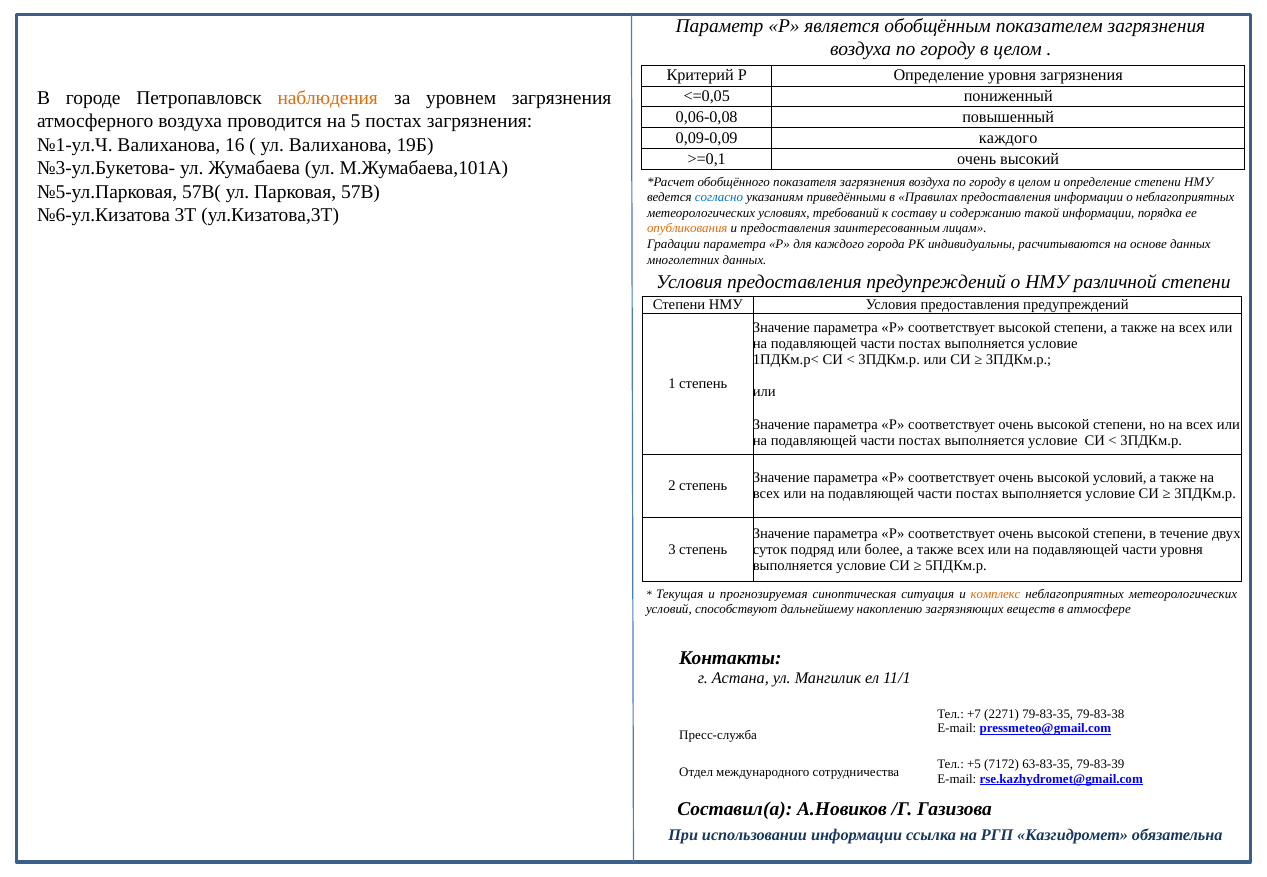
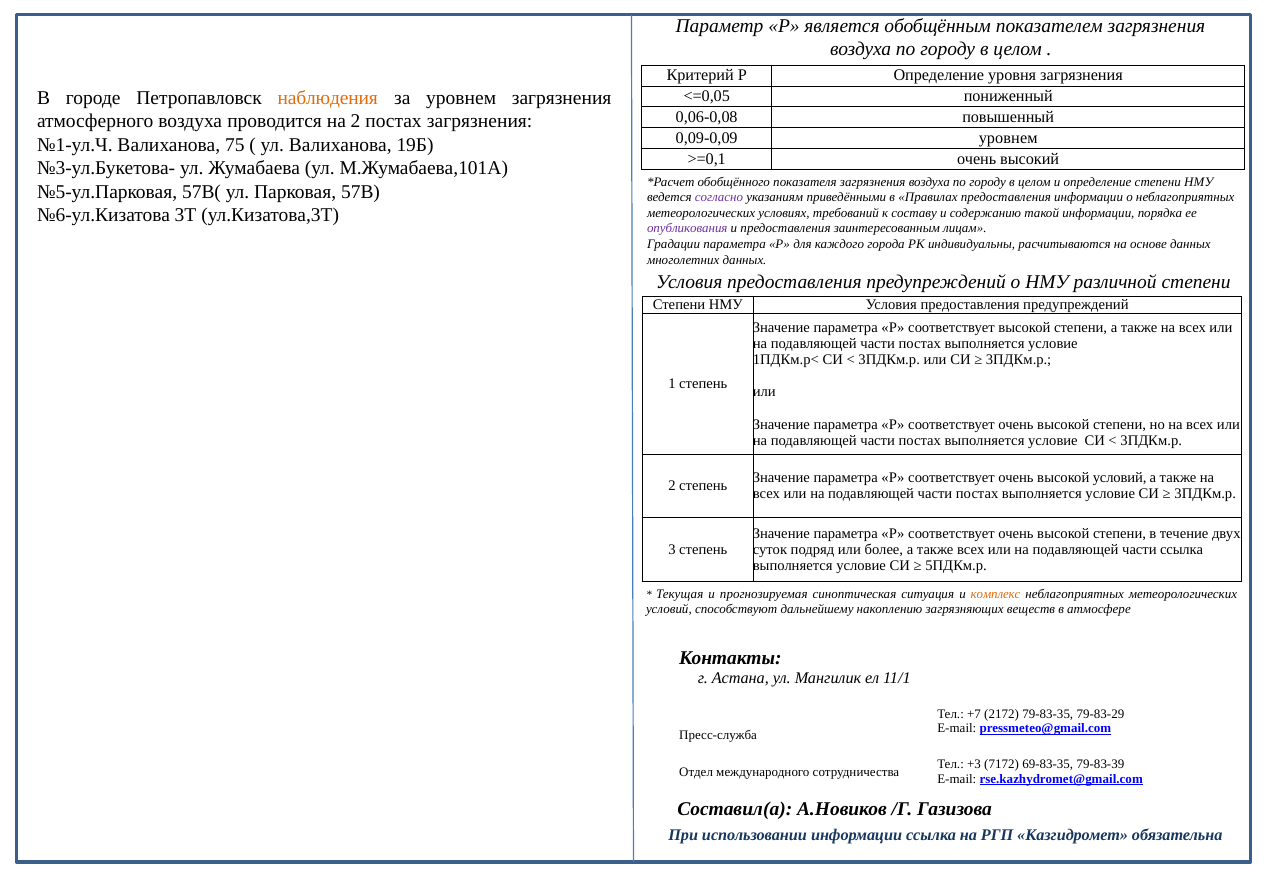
на 5: 5 -> 2
0,09-0,09 каждого: каждого -> уровнем
16: 16 -> 75
согласно colour: blue -> purple
опубликования colour: orange -> purple
части уровня: уровня -> ссылка
2271: 2271 -> 2172
79-83-38: 79-83-38 -> 79-83-29
+5: +5 -> +3
63-83-35: 63-83-35 -> 69-83-35
